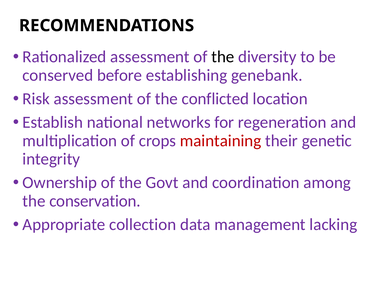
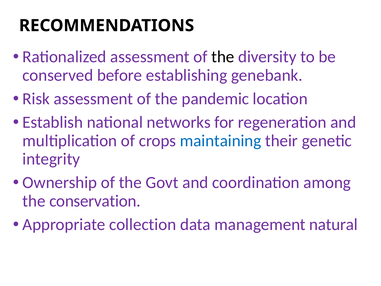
conflicted: conflicted -> pandemic
maintaining colour: red -> blue
lacking: lacking -> natural
